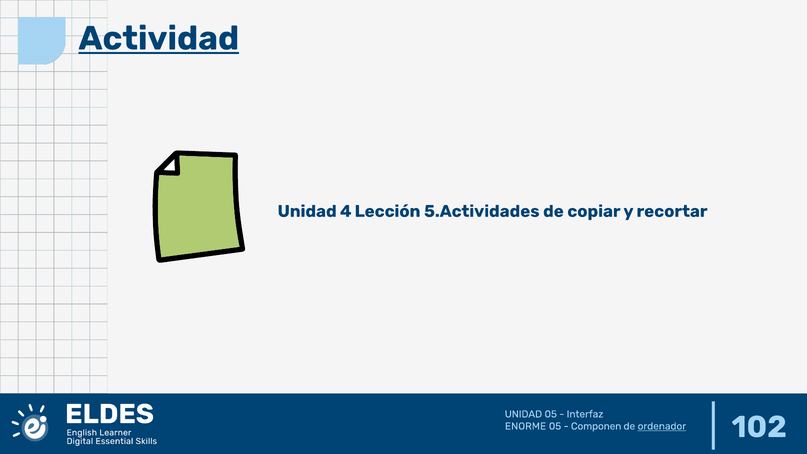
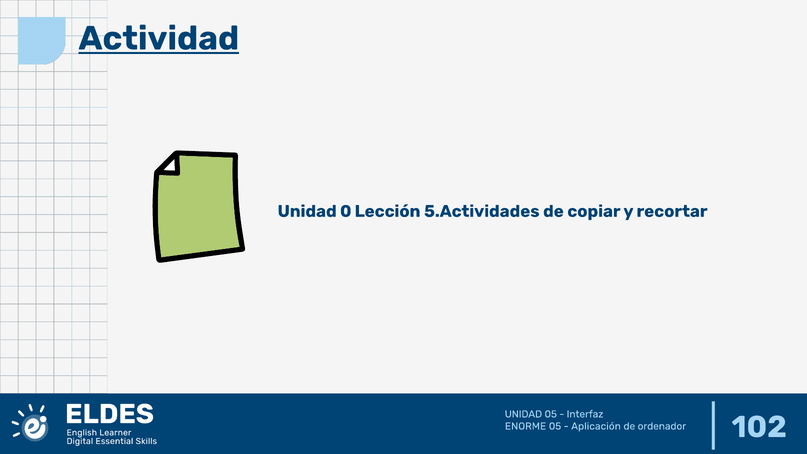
4: 4 -> 0
Componen: Componen -> Aplicación
ordenador underline: present -> none
